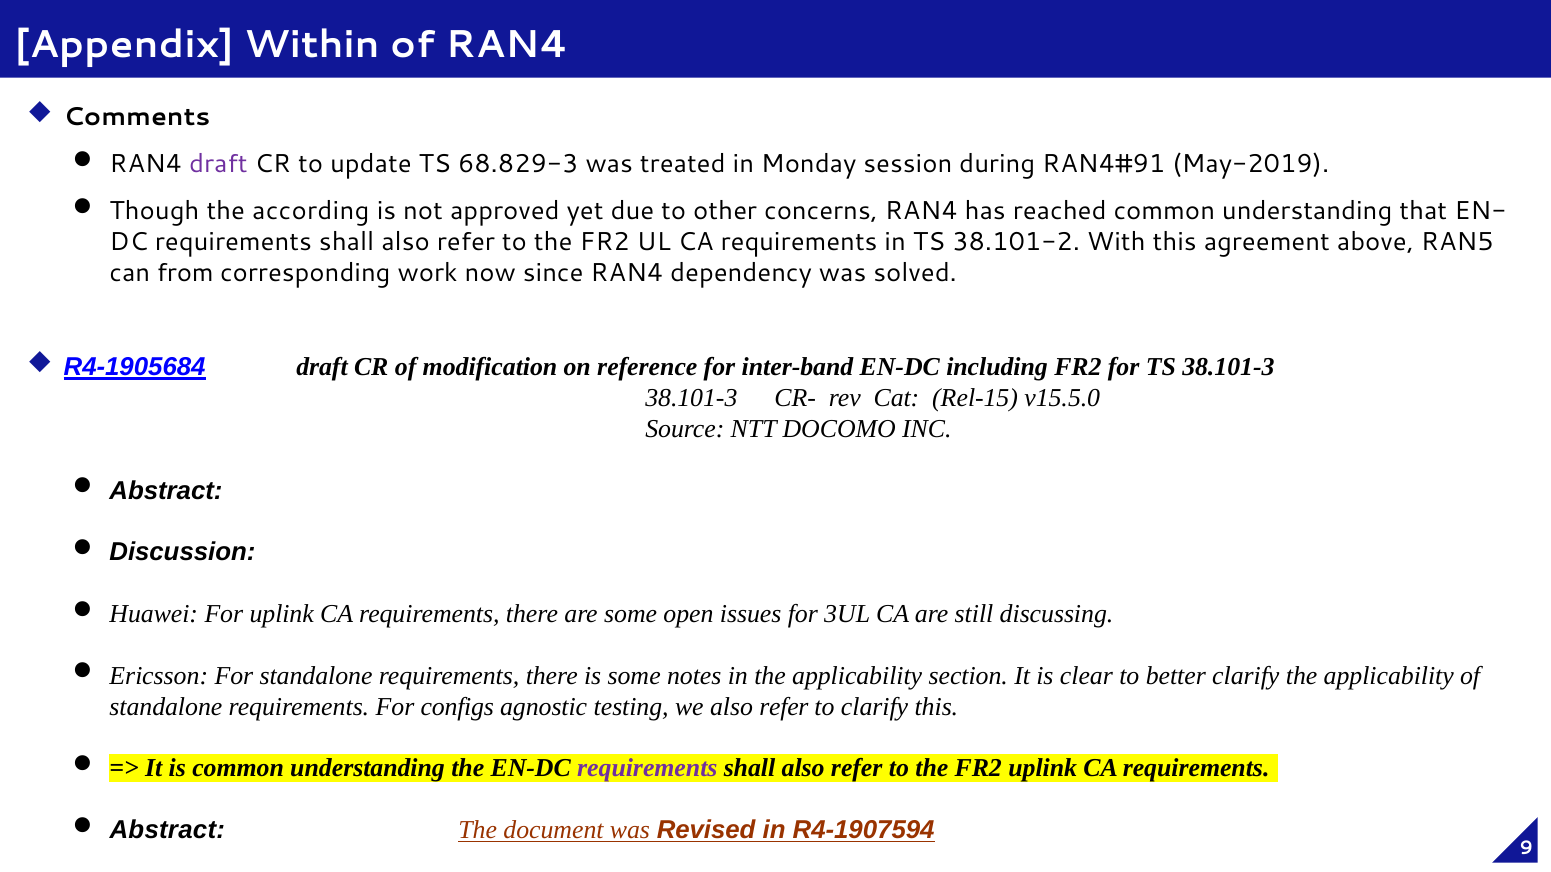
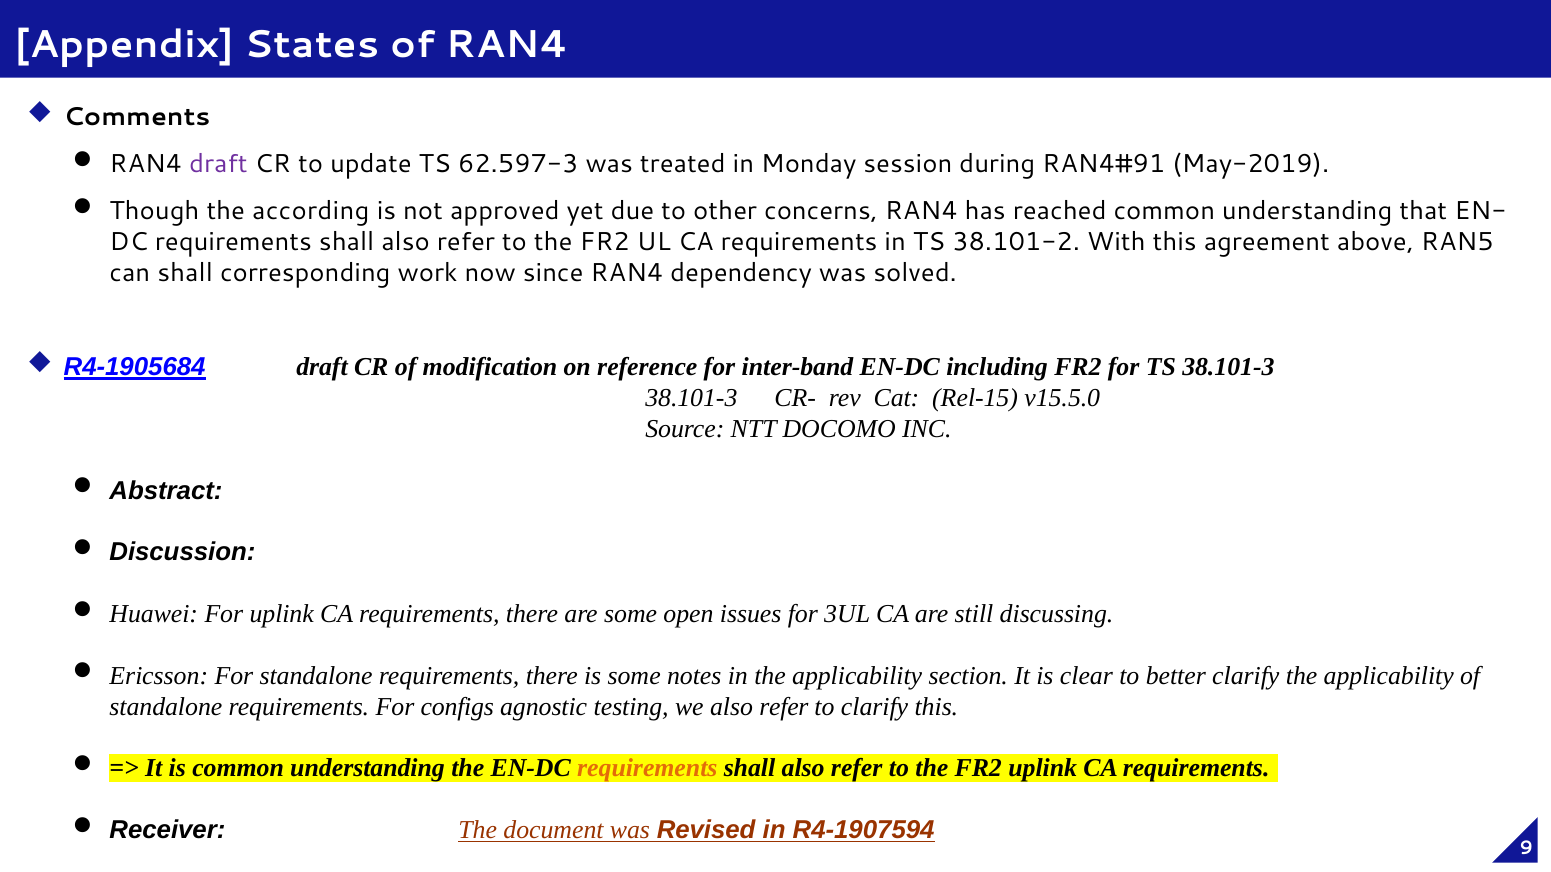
Within: Within -> States
68.829-3: 68.829-3 -> 62.597-3
can from: from -> shall
requirements at (647, 769) colour: purple -> orange
Abstract at (167, 830): Abstract -> Receiver
